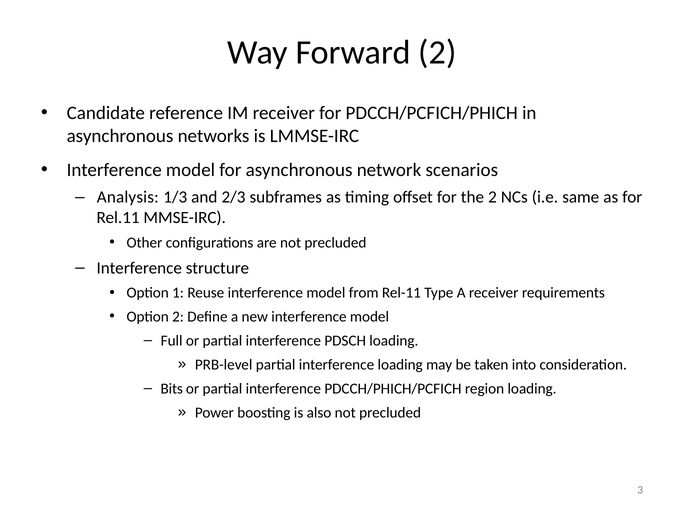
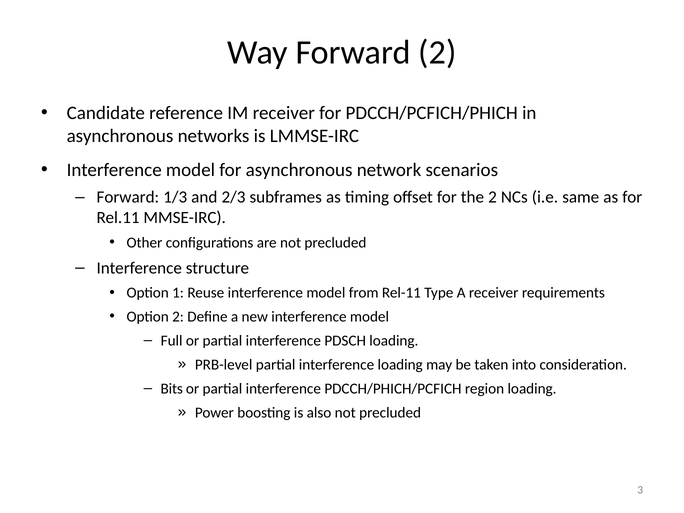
Analysis at (128, 197): Analysis -> Forward
